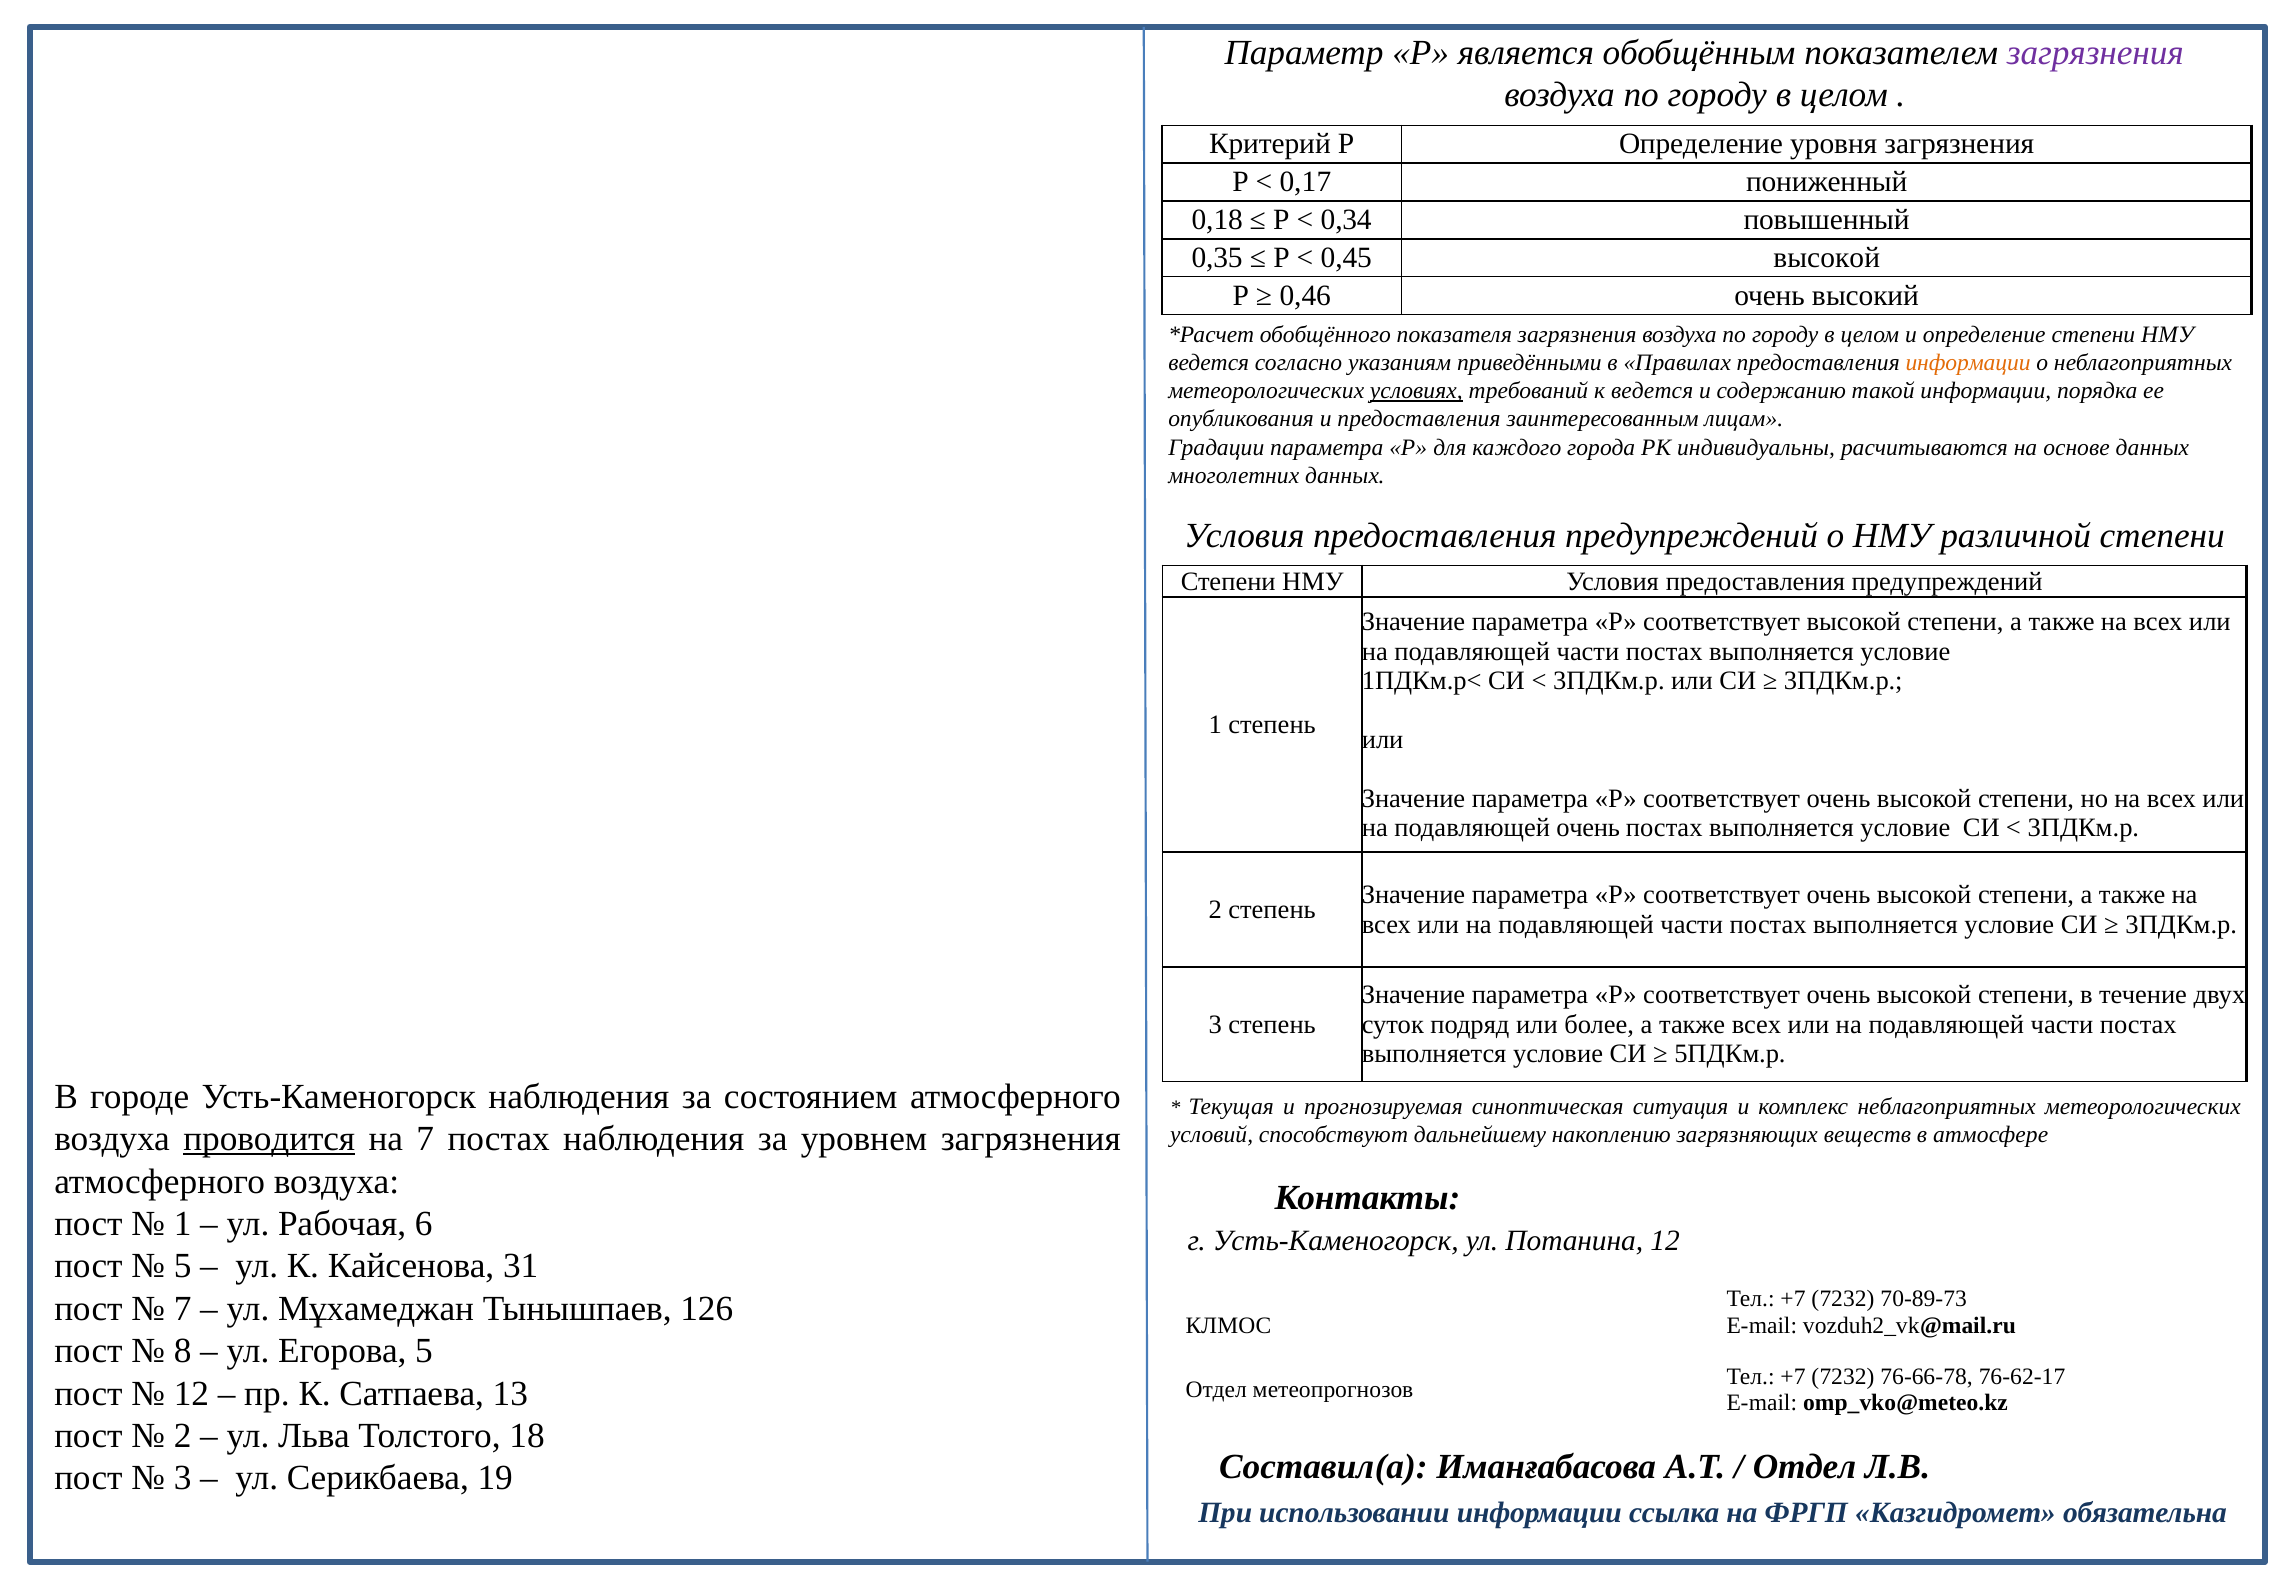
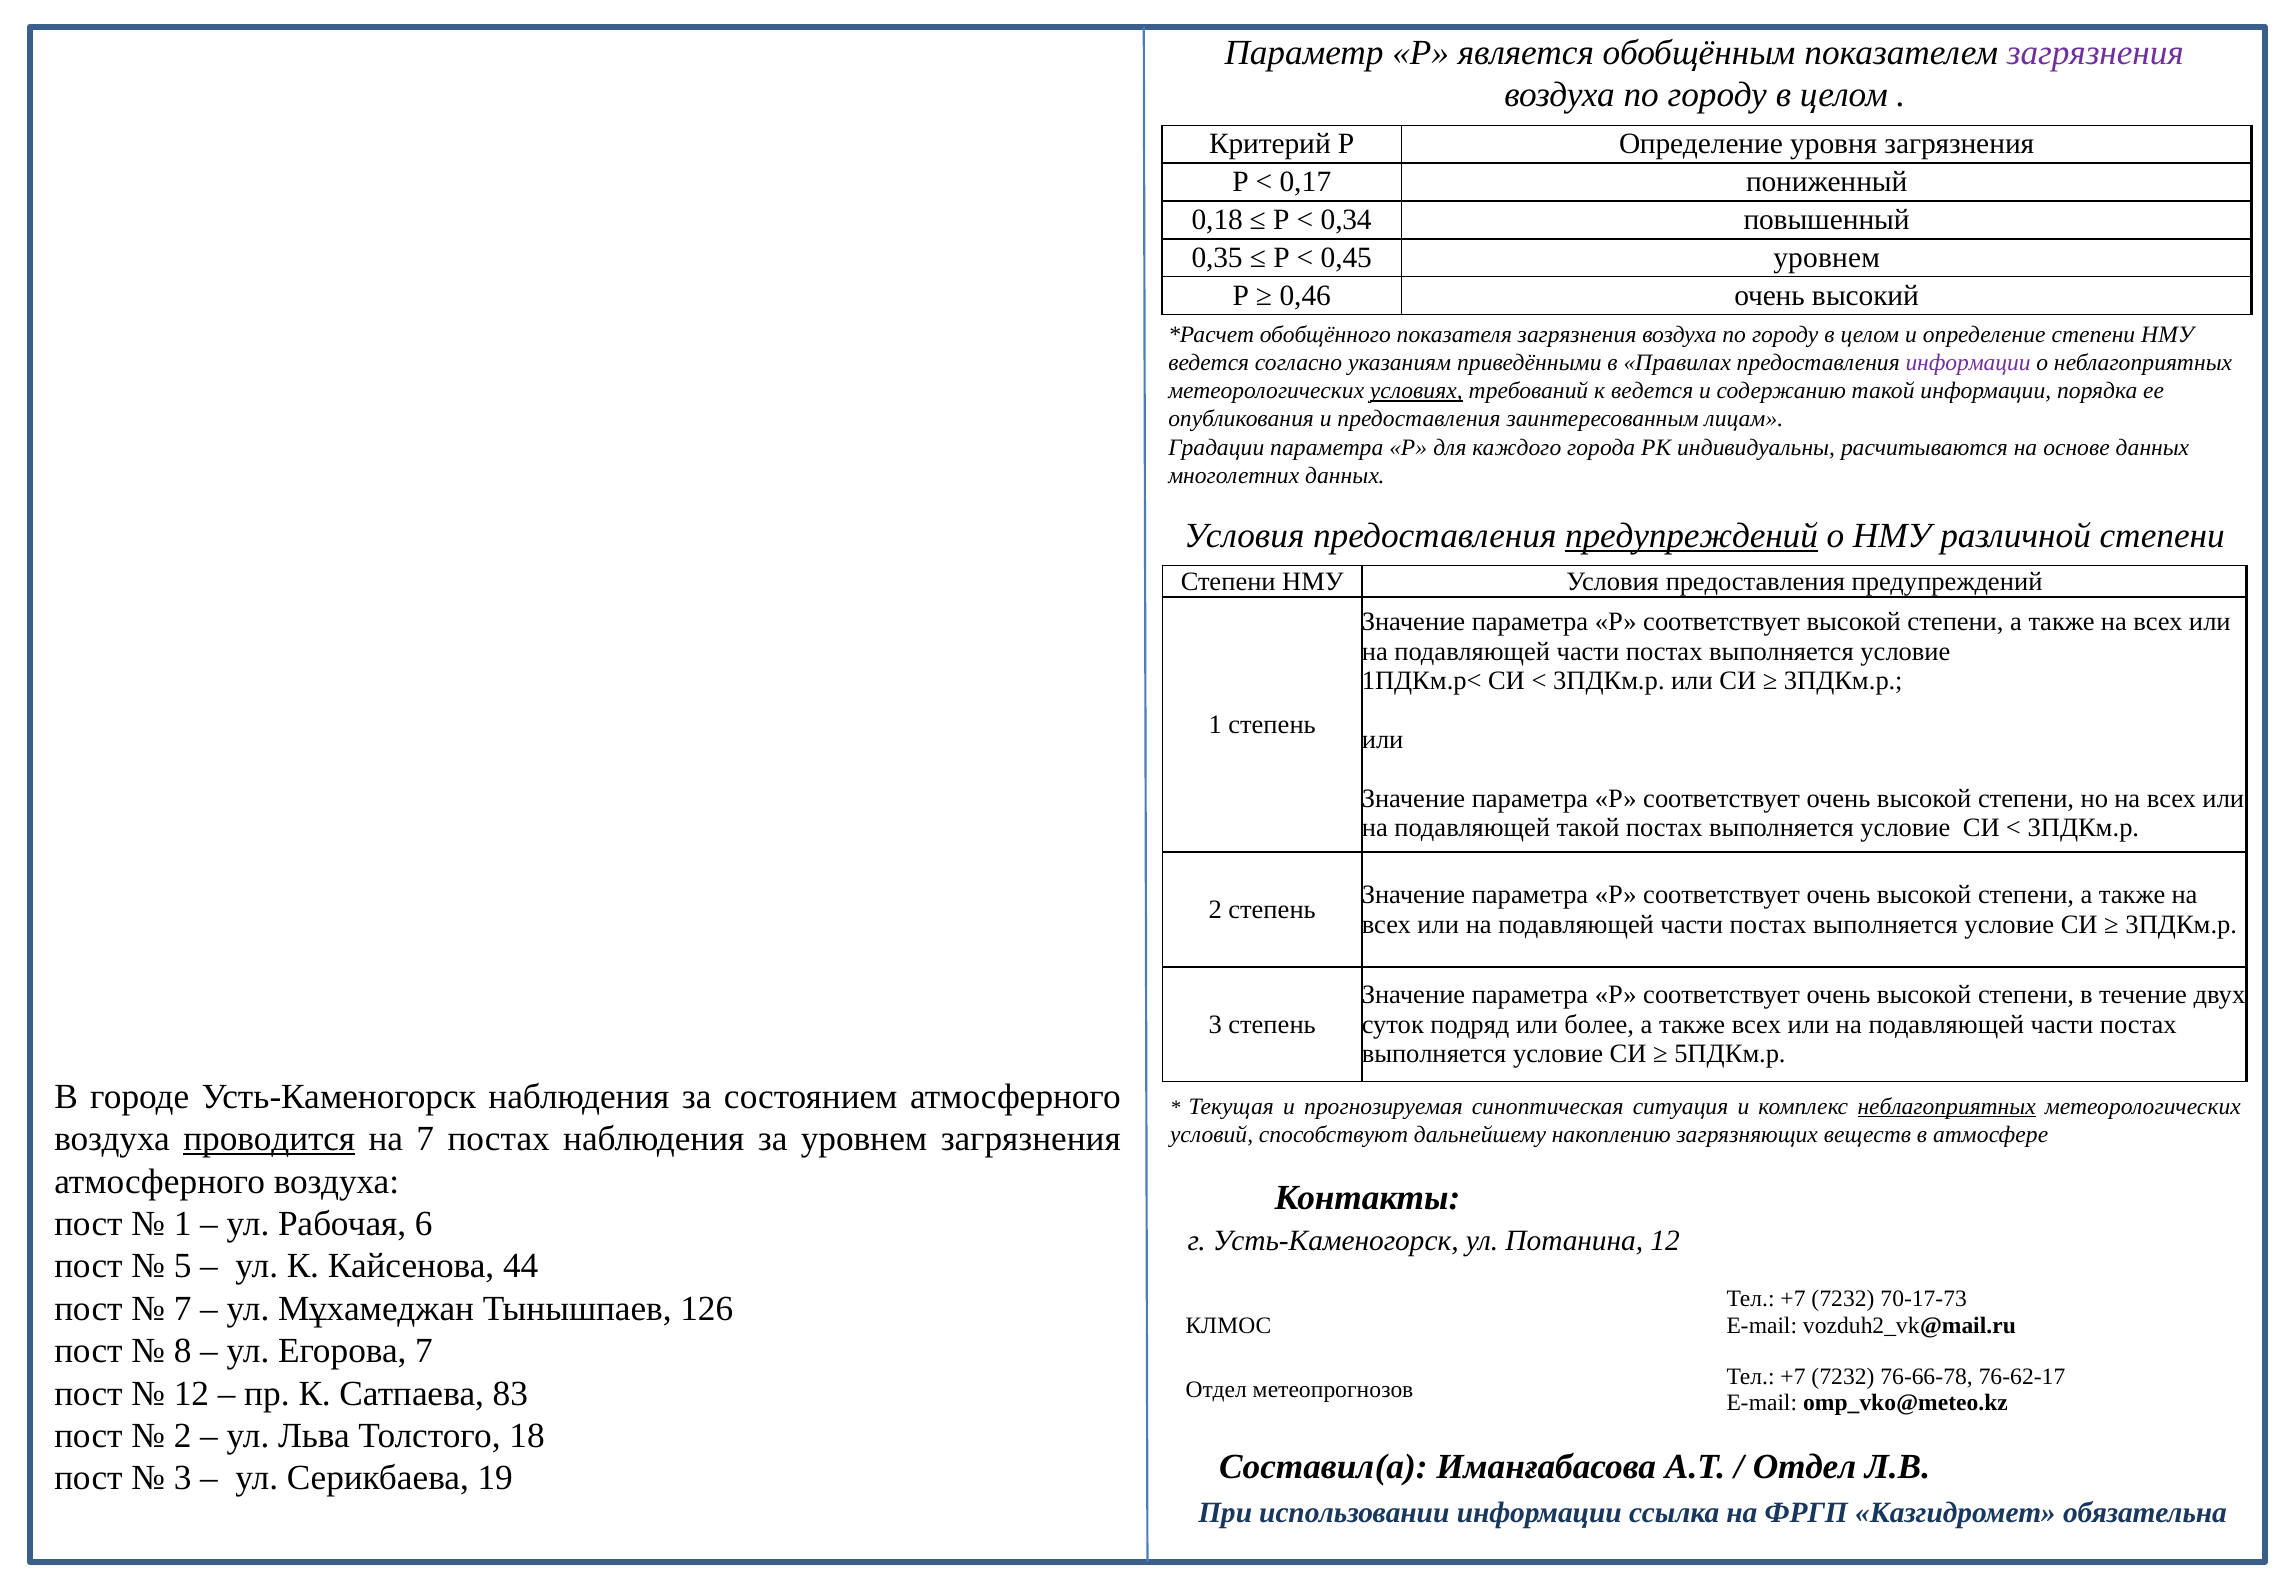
0,45 высокой: высокой -> уровнем
информации at (1968, 363) colour: orange -> purple
предупреждений at (1691, 536) underline: none -> present
подавляющей очень: очень -> такой
неблагоприятных at (1947, 1106) underline: none -> present
31: 31 -> 44
70-89-73: 70-89-73 -> 70-17-73
Егорова 5: 5 -> 7
13: 13 -> 83
